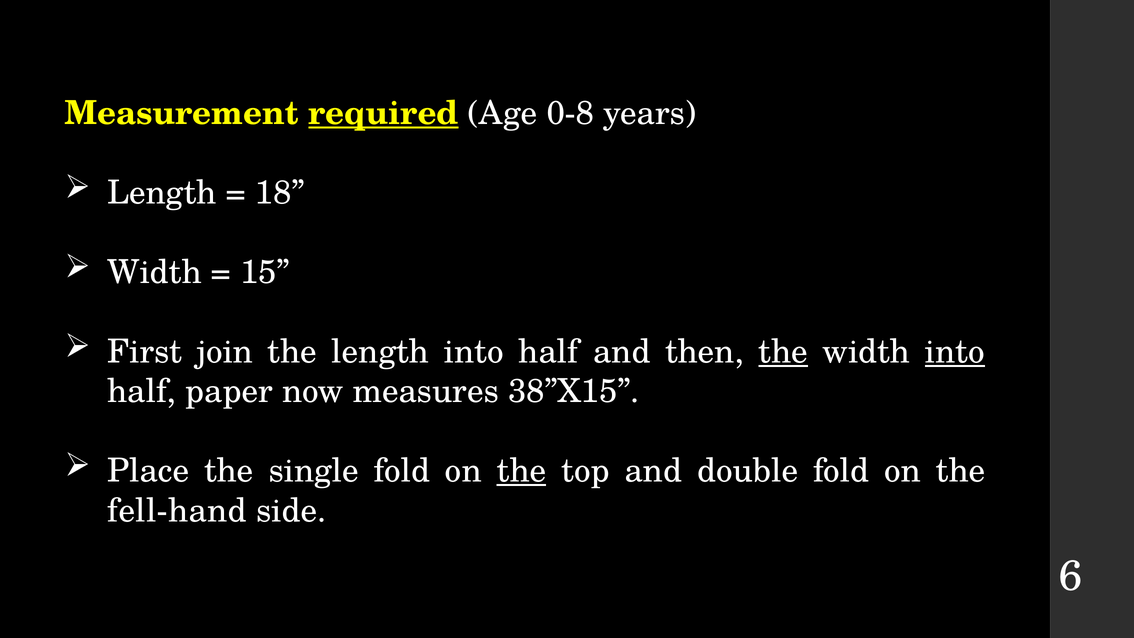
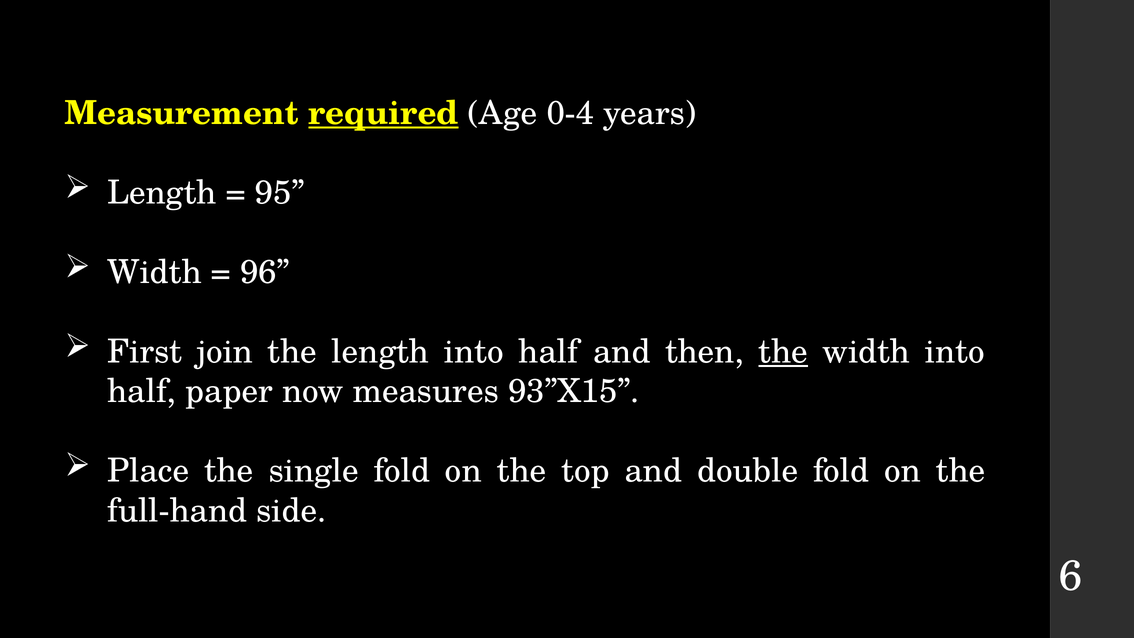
0-8: 0-8 -> 0-4
18: 18 -> 95
15: 15 -> 96
into at (955, 352) underline: present -> none
38”X15: 38”X15 -> 93”X15
the at (521, 471) underline: present -> none
fell-hand: fell-hand -> full-hand
